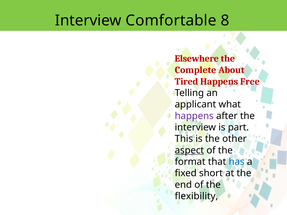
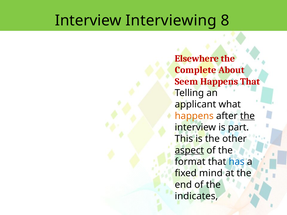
Comfortable: Comfortable -> Interviewing
Tired: Tired -> Seem
Happens Free: Free -> That
happens at (194, 116) colour: purple -> orange
the at (247, 116) underline: none -> present
short: short -> mind
flexibility: flexibility -> indicates
